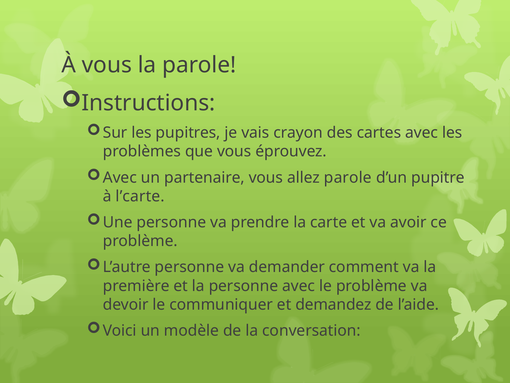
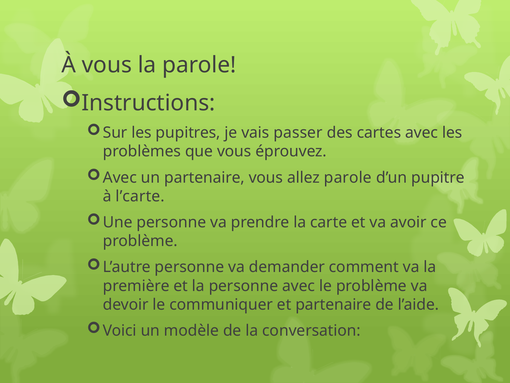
crayon: crayon -> passer
et demandez: demandez -> partenaire
